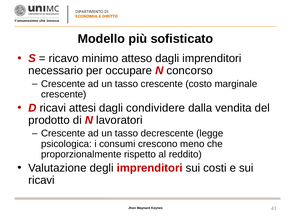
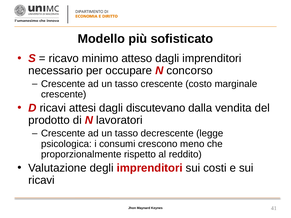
condividere: condividere -> discutevano
